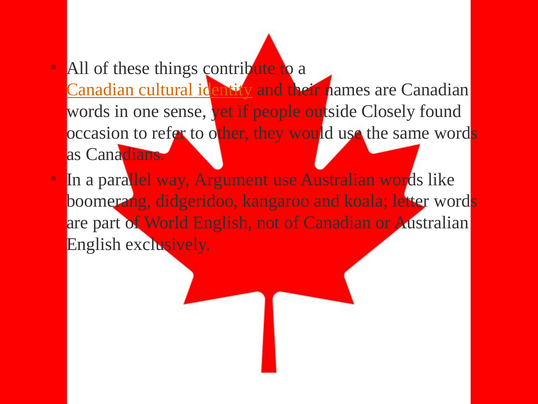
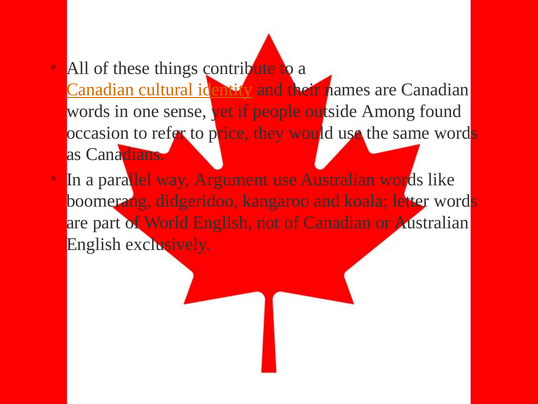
Closely: Closely -> Among
other: other -> price
